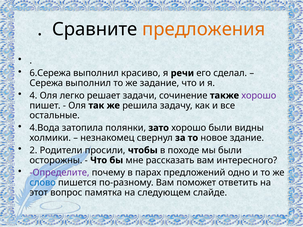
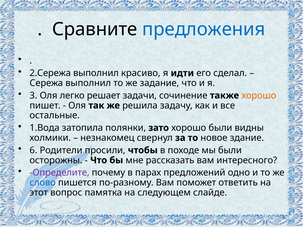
предложения colour: orange -> blue
6.Сережа: 6.Сережа -> 2.Сережа
речи: речи -> идти
4: 4 -> 3
хорошо at (259, 96) colour: purple -> orange
4.Вода: 4.Вода -> 1.Вода
2: 2 -> 6
